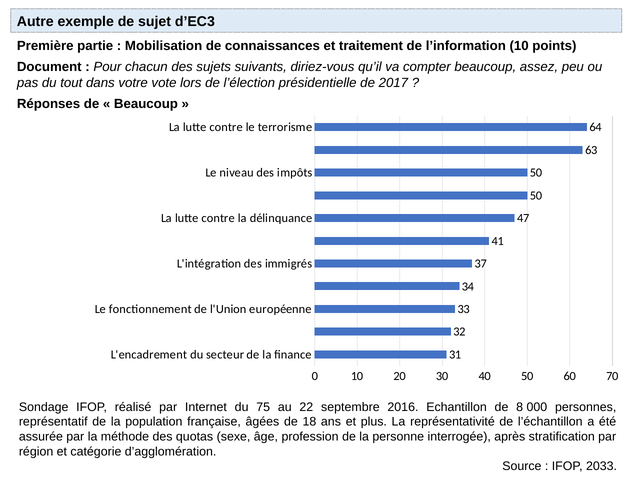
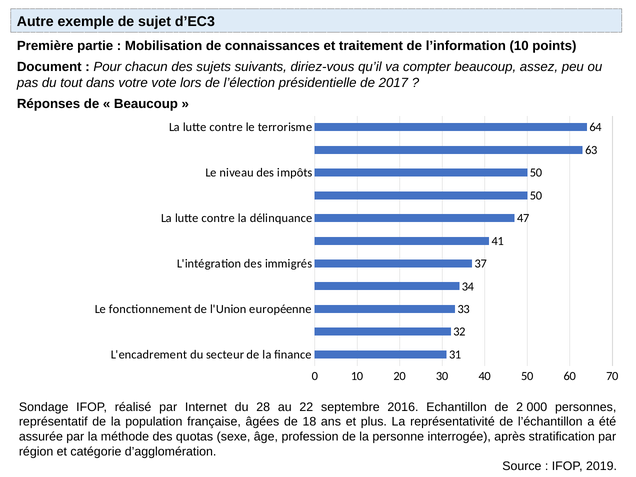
75: 75 -> 28
8: 8 -> 2
2033: 2033 -> 2019
